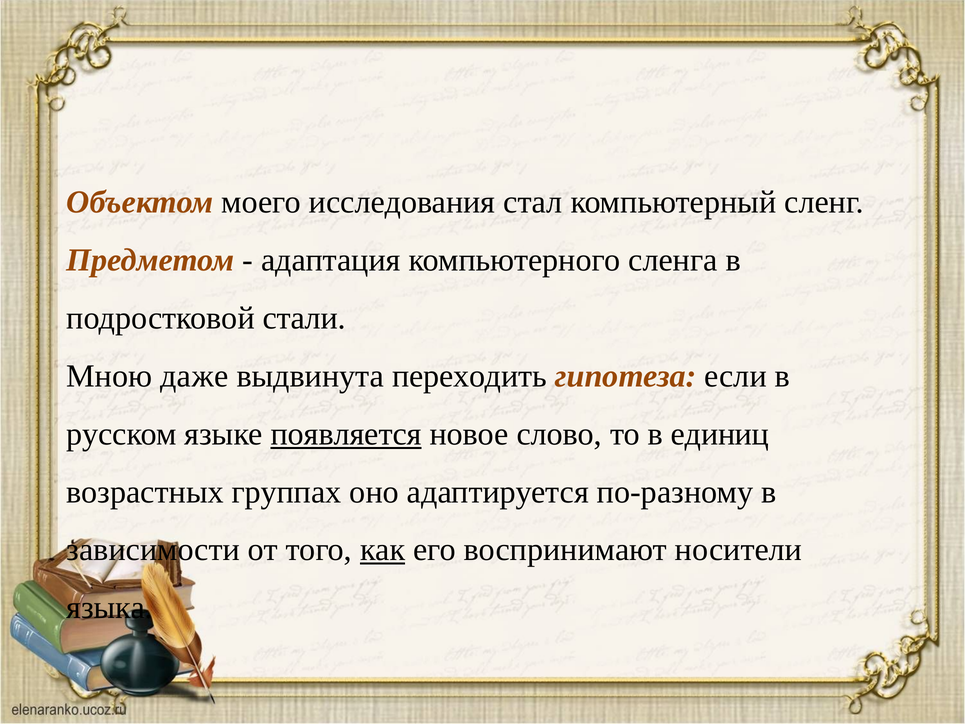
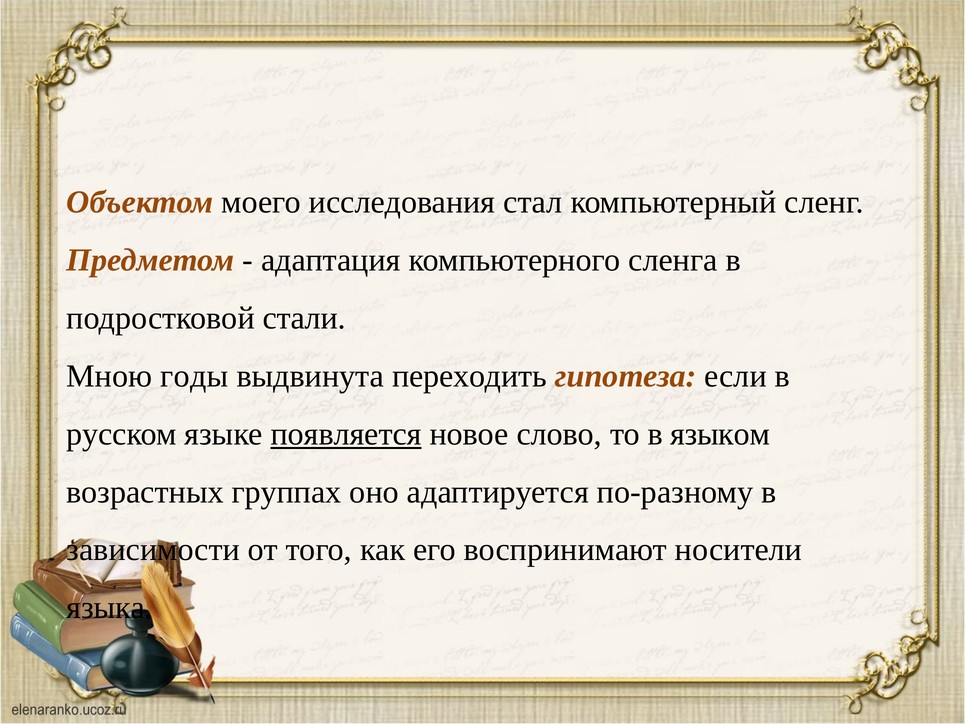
даже: даже -> годы
единиц: единиц -> языком
как underline: present -> none
